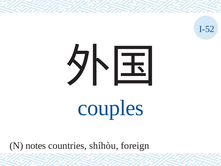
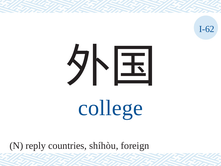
I-52: I-52 -> I-62
couples: couples -> college
notes: notes -> reply
